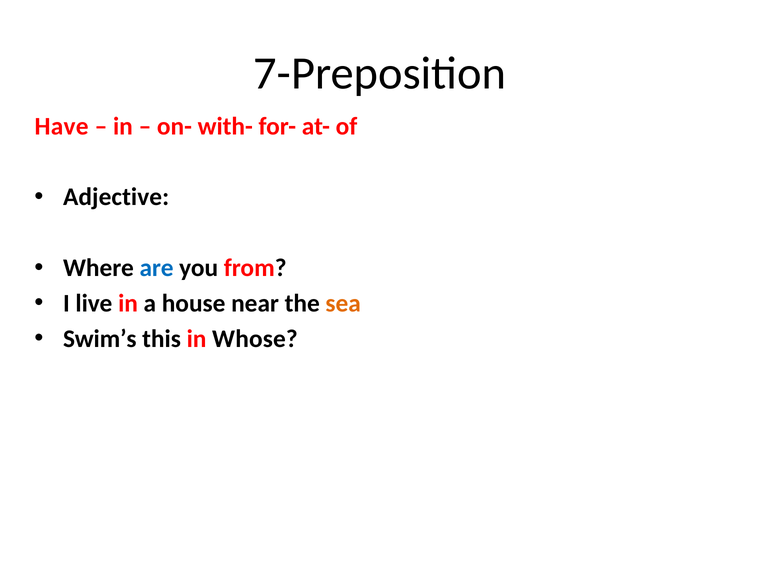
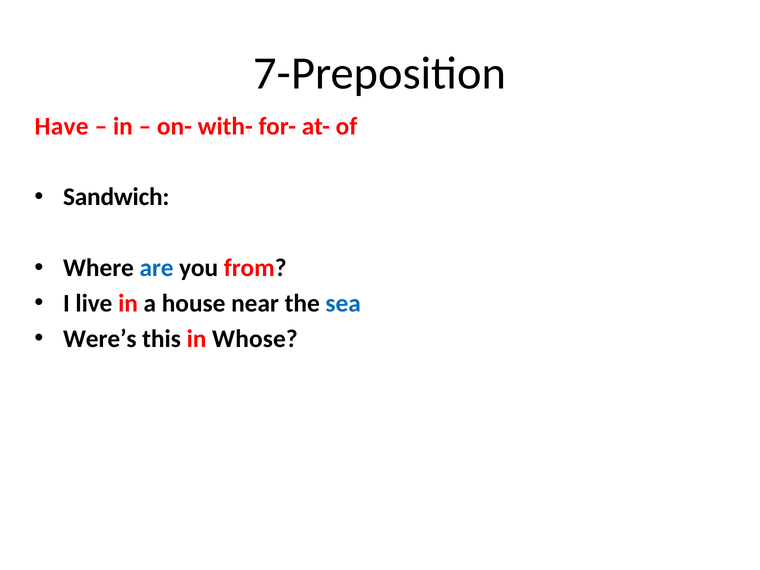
Adjective: Adjective -> Sandwich
sea colour: orange -> blue
Swim’s: Swim’s -> Were’s
